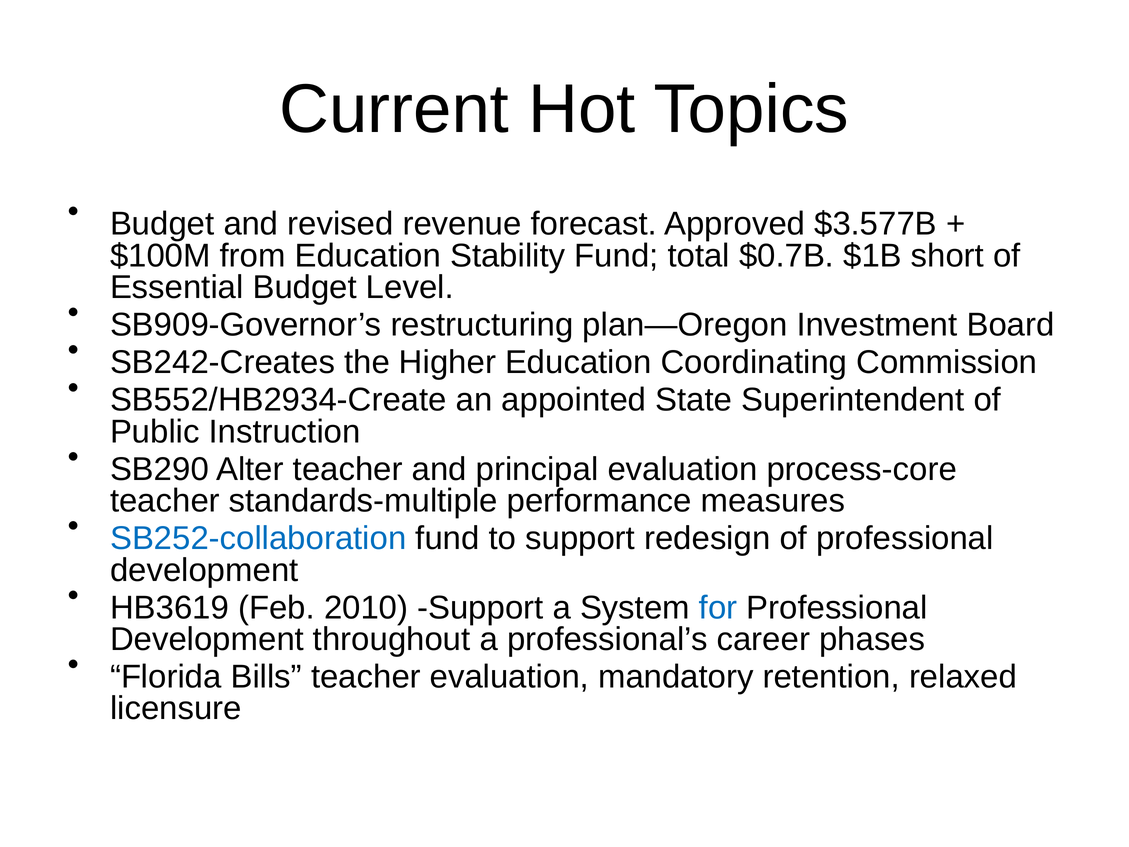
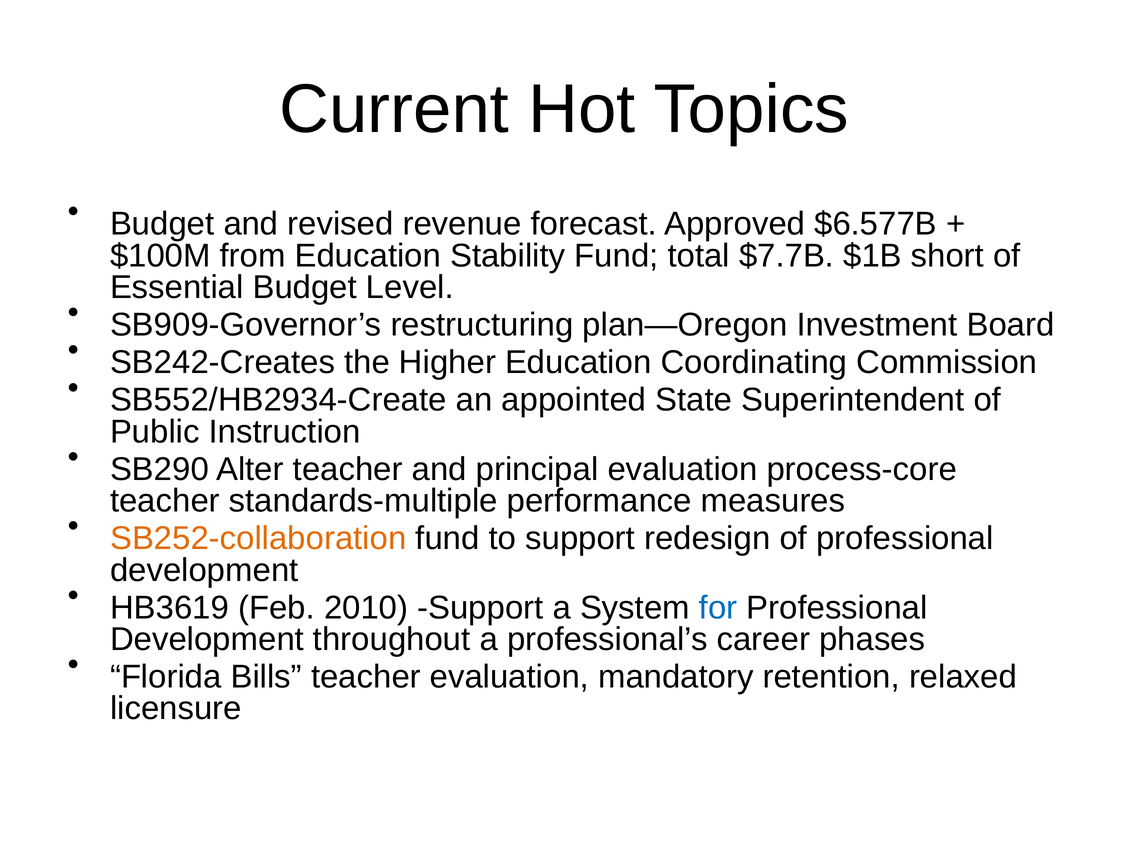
$3.577B: $3.577B -> $6.577B
$0.7B: $0.7B -> $7.7B
SB252-collaboration colour: blue -> orange
